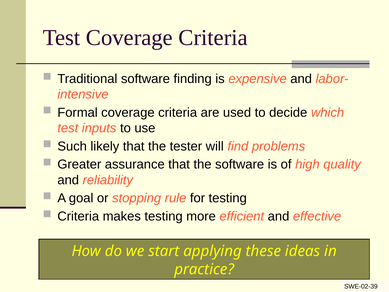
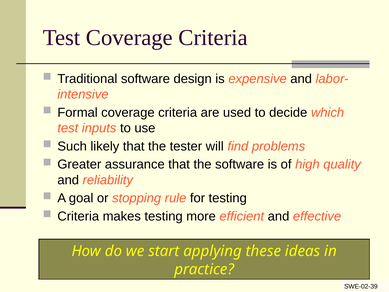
finding: finding -> design
